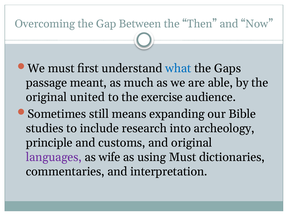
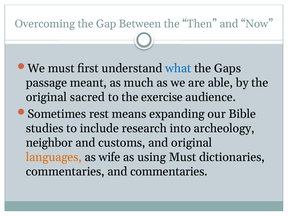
united: united -> sacred
still: still -> rest
principle: principle -> neighbor
languages colour: purple -> orange
and interpretation: interpretation -> commentaries
